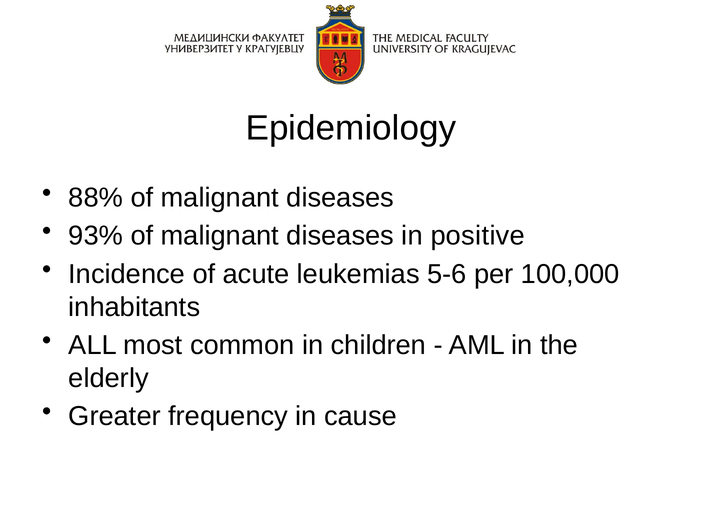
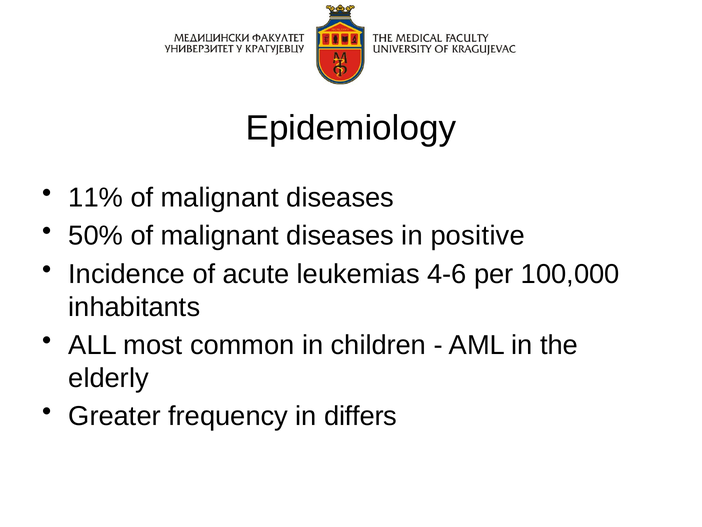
88%: 88% -> 11%
93%: 93% -> 50%
5-6: 5-6 -> 4-6
cause: cause -> differs
